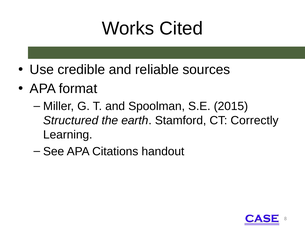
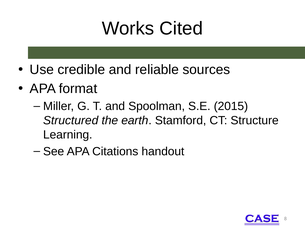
Correctly: Correctly -> Structure
